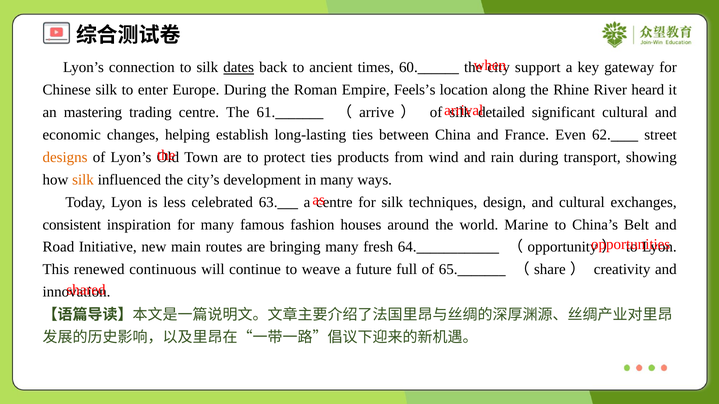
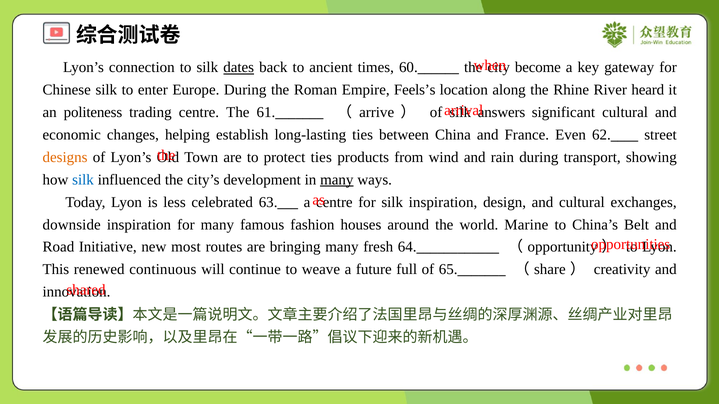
support: support -> become
mastering: mastering -> politeness
detailed: detailed -> answers
silk at (83, 180) colour: orange -> blue
many at (337, 180) underline: none -> present
silk techniques: techniques -> inspiration
consistent: consistent -> downside
main: main -> most
